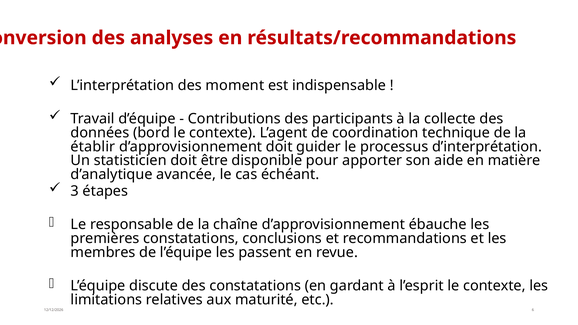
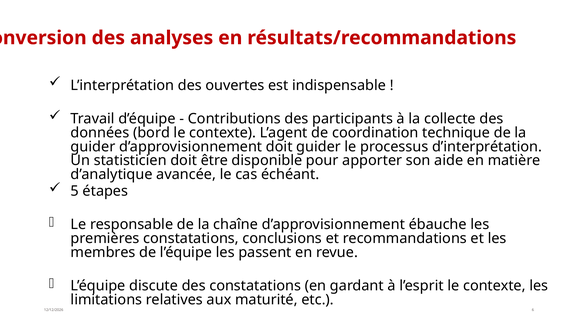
moment: moment -> ouvertes
établir at (93, 147): établir -> guider
3: 3 -> 5
